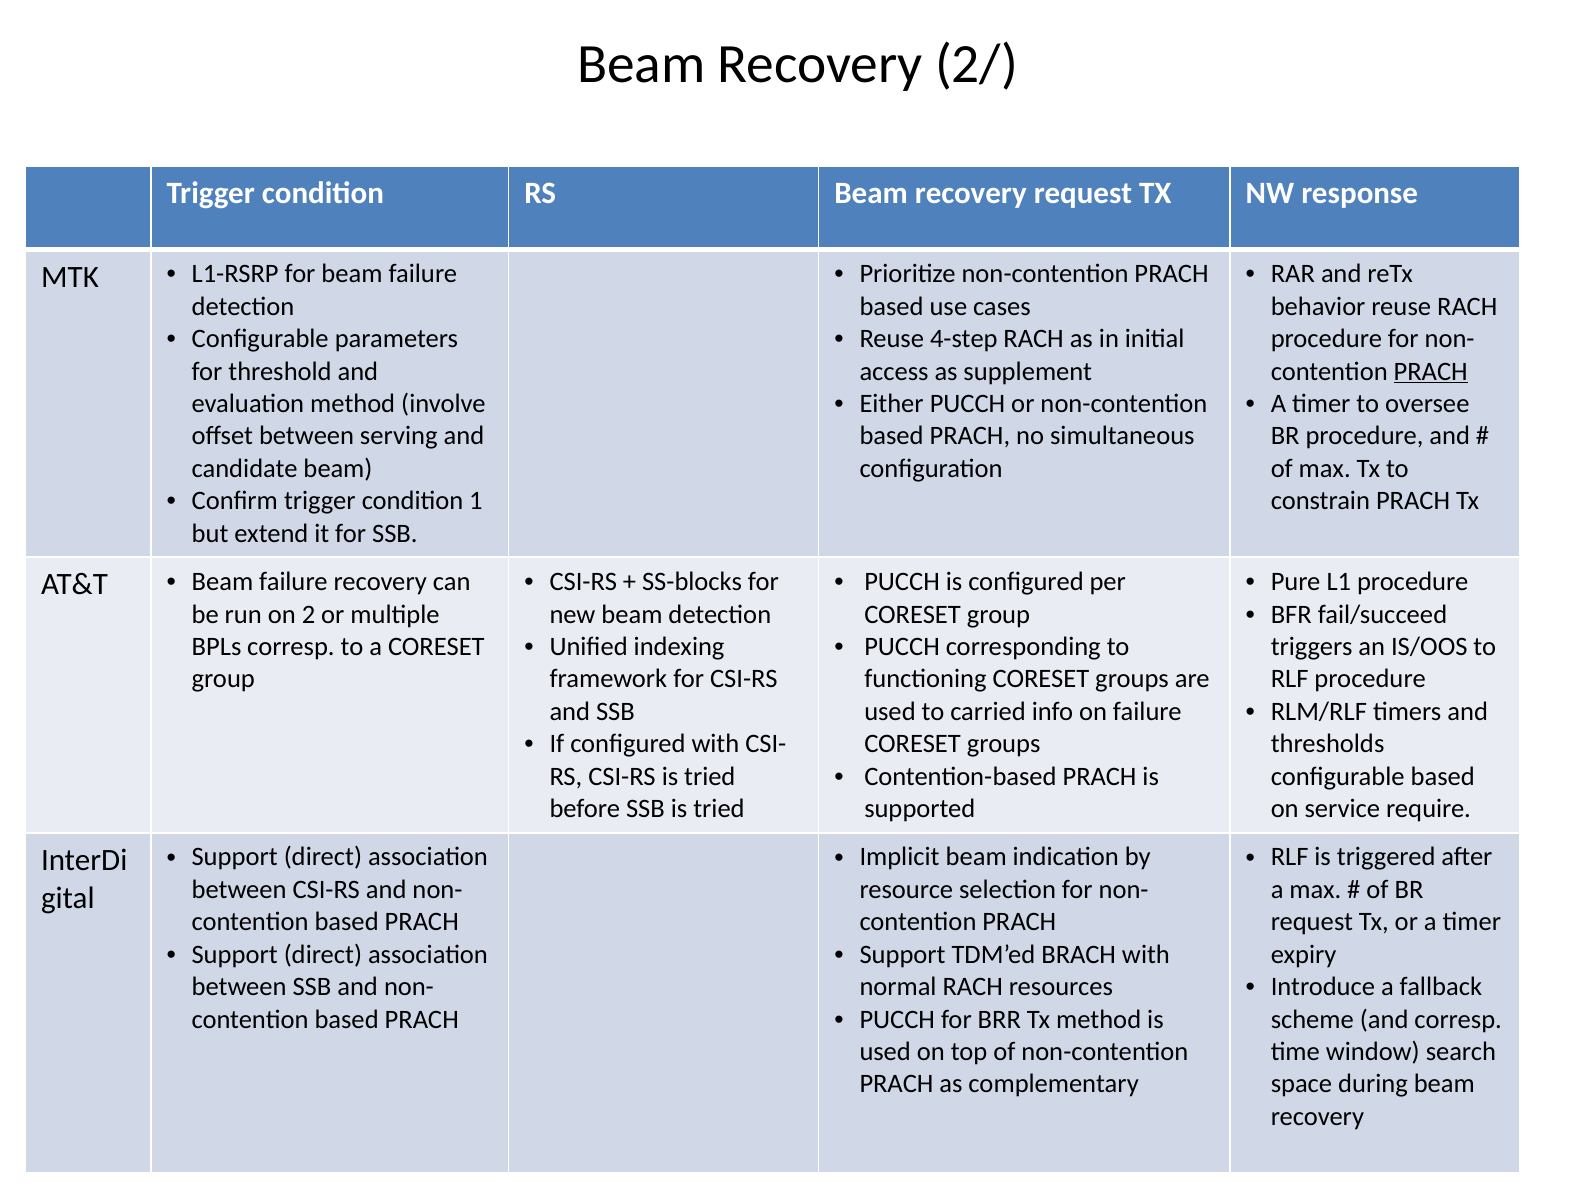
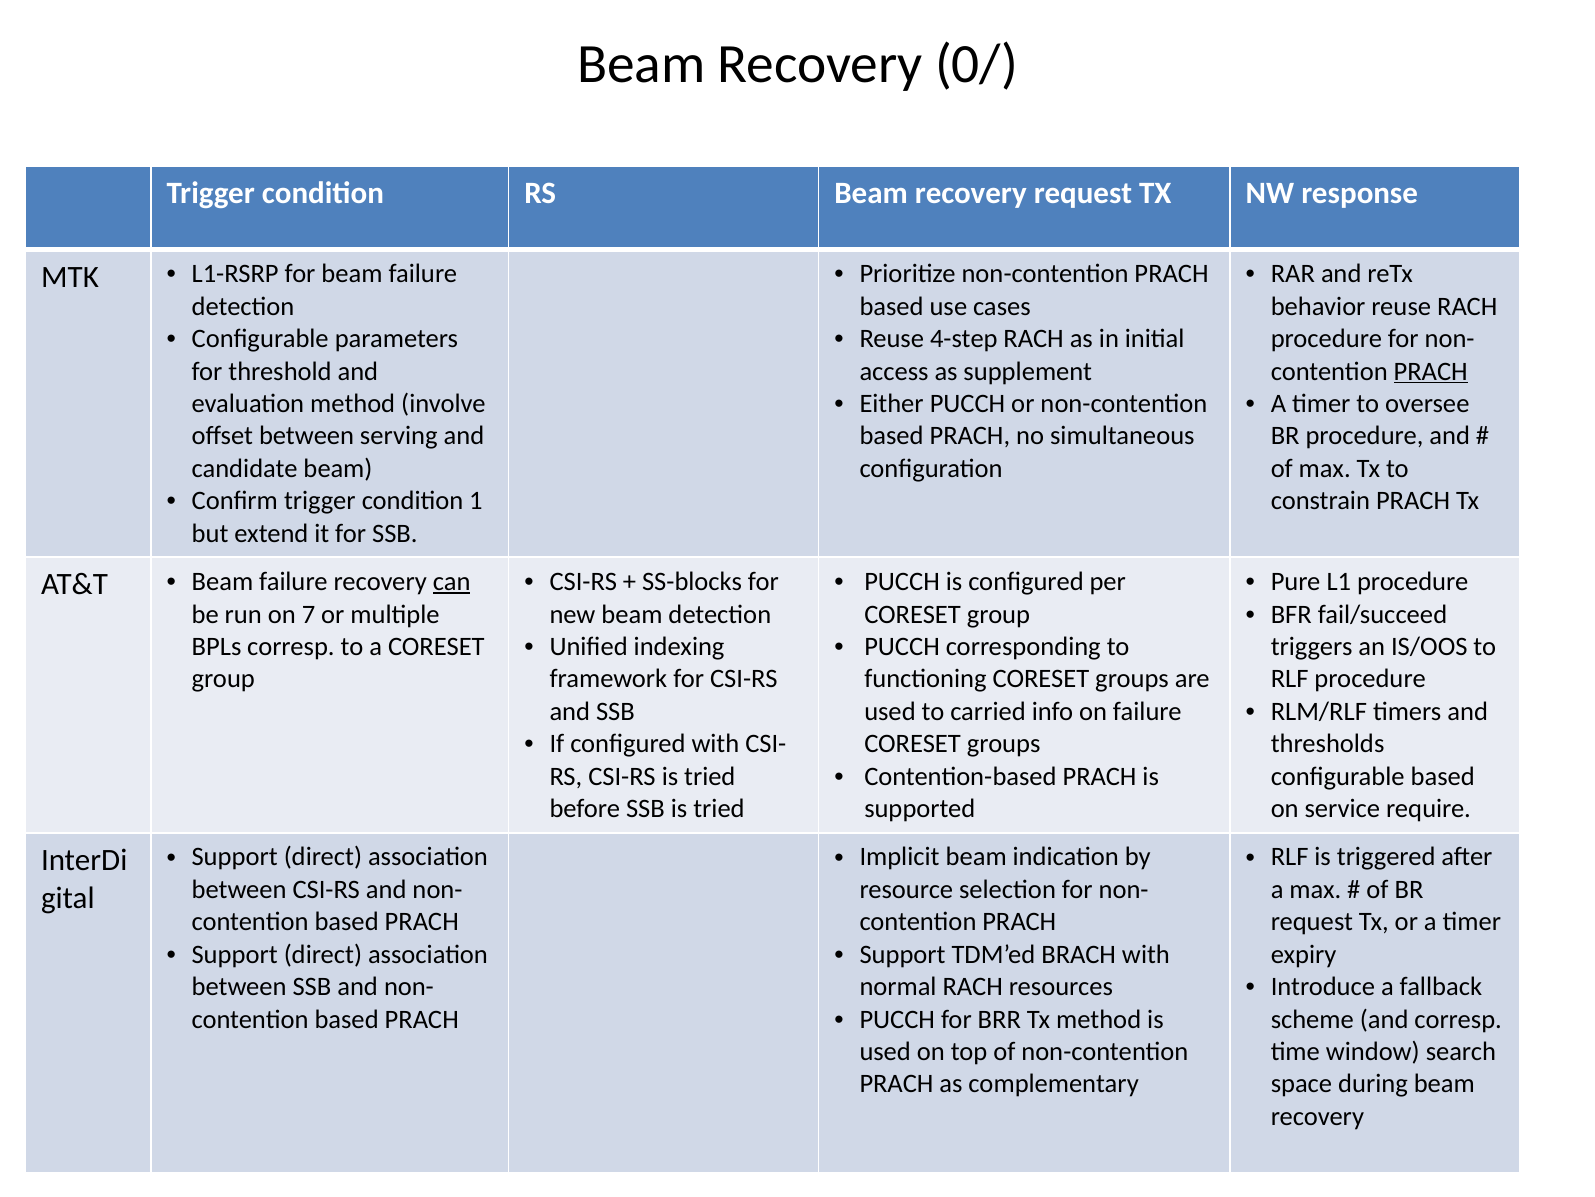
2/: 2/ -> 0/
can underline: none -> present
2: 2 -> 7
